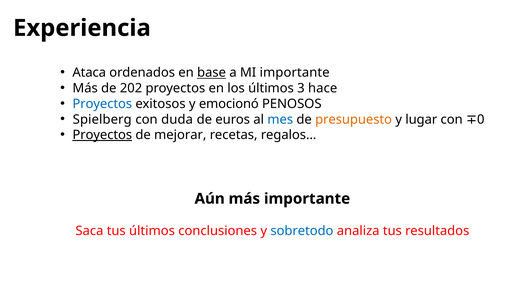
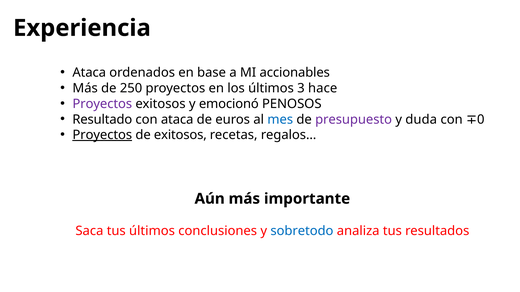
base underline: present -> none
MI importante: importante -> accionables
202: 202 -> 250
Proyectos at (102, 104) colour: blue -> purple
Spielberg: Spielberg -> Resultado
con duda: duda -> ataca
presupuesto colour: orange -> purple
lugar: lugar -> duda
de mejorar: mejorar -> exitosos
